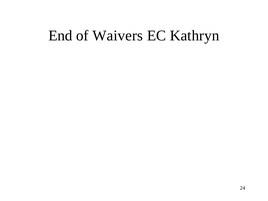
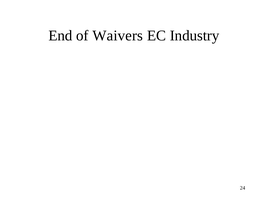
Kathryn: Kathryn -> Industry
